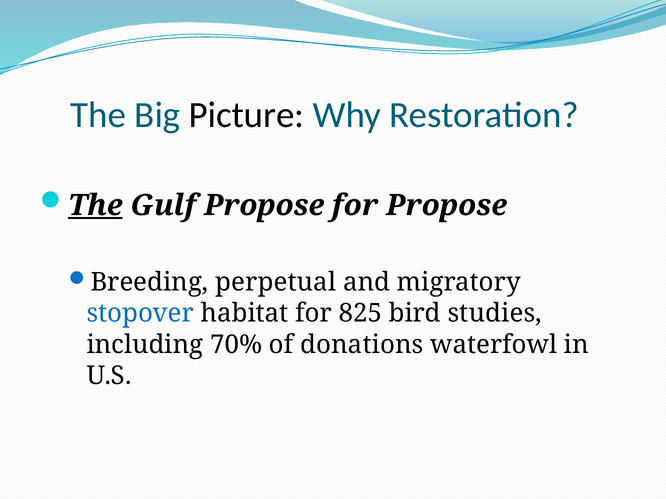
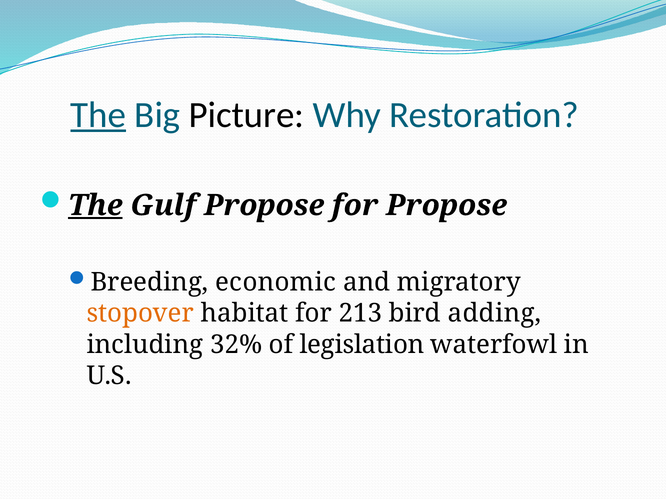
The at (98, 115) underline: none -> present
perpetual: perpetual -> economic
stopover colour: blue -> orange
825: 825 -> 213
studies: studies -> adding
70%: 70% -> 32%
donations: donations -> legislation
